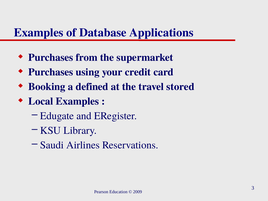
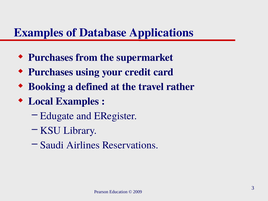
stored: stored -> rather
